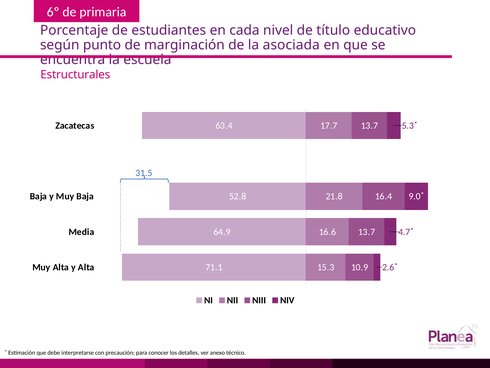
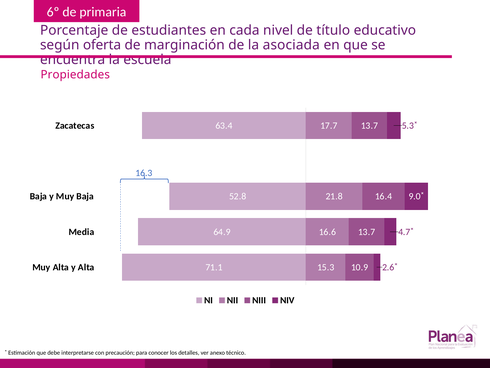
punto: punto -> oferta
Estructurales: Estructurales -> Propiedades
31.5: 31.5 -> 16.3
